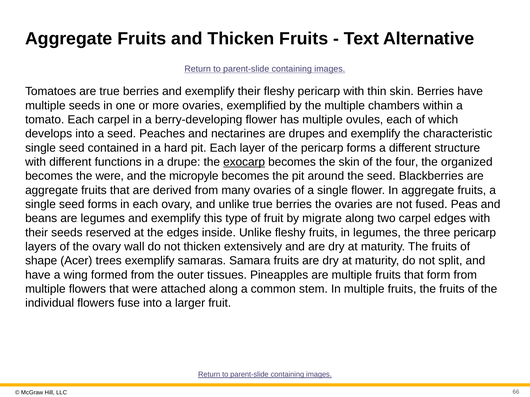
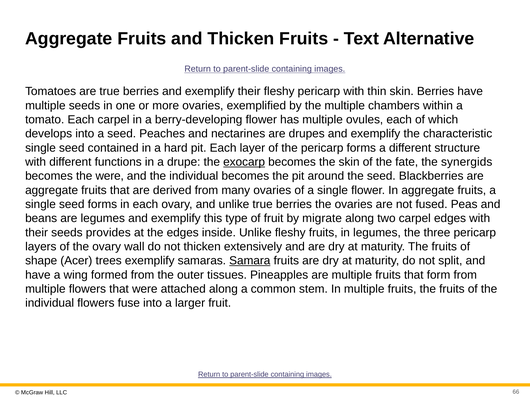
four: four -> fate
organized: organized -> synergids
and the micropyle: micropyle -> individual
reserved: reserved -> provides
Samara underline: none -> present
